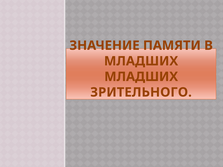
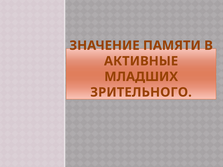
МЛАДШИХ at (141, 61): МЛАДШИХ -> АКТИВНЫЕ
